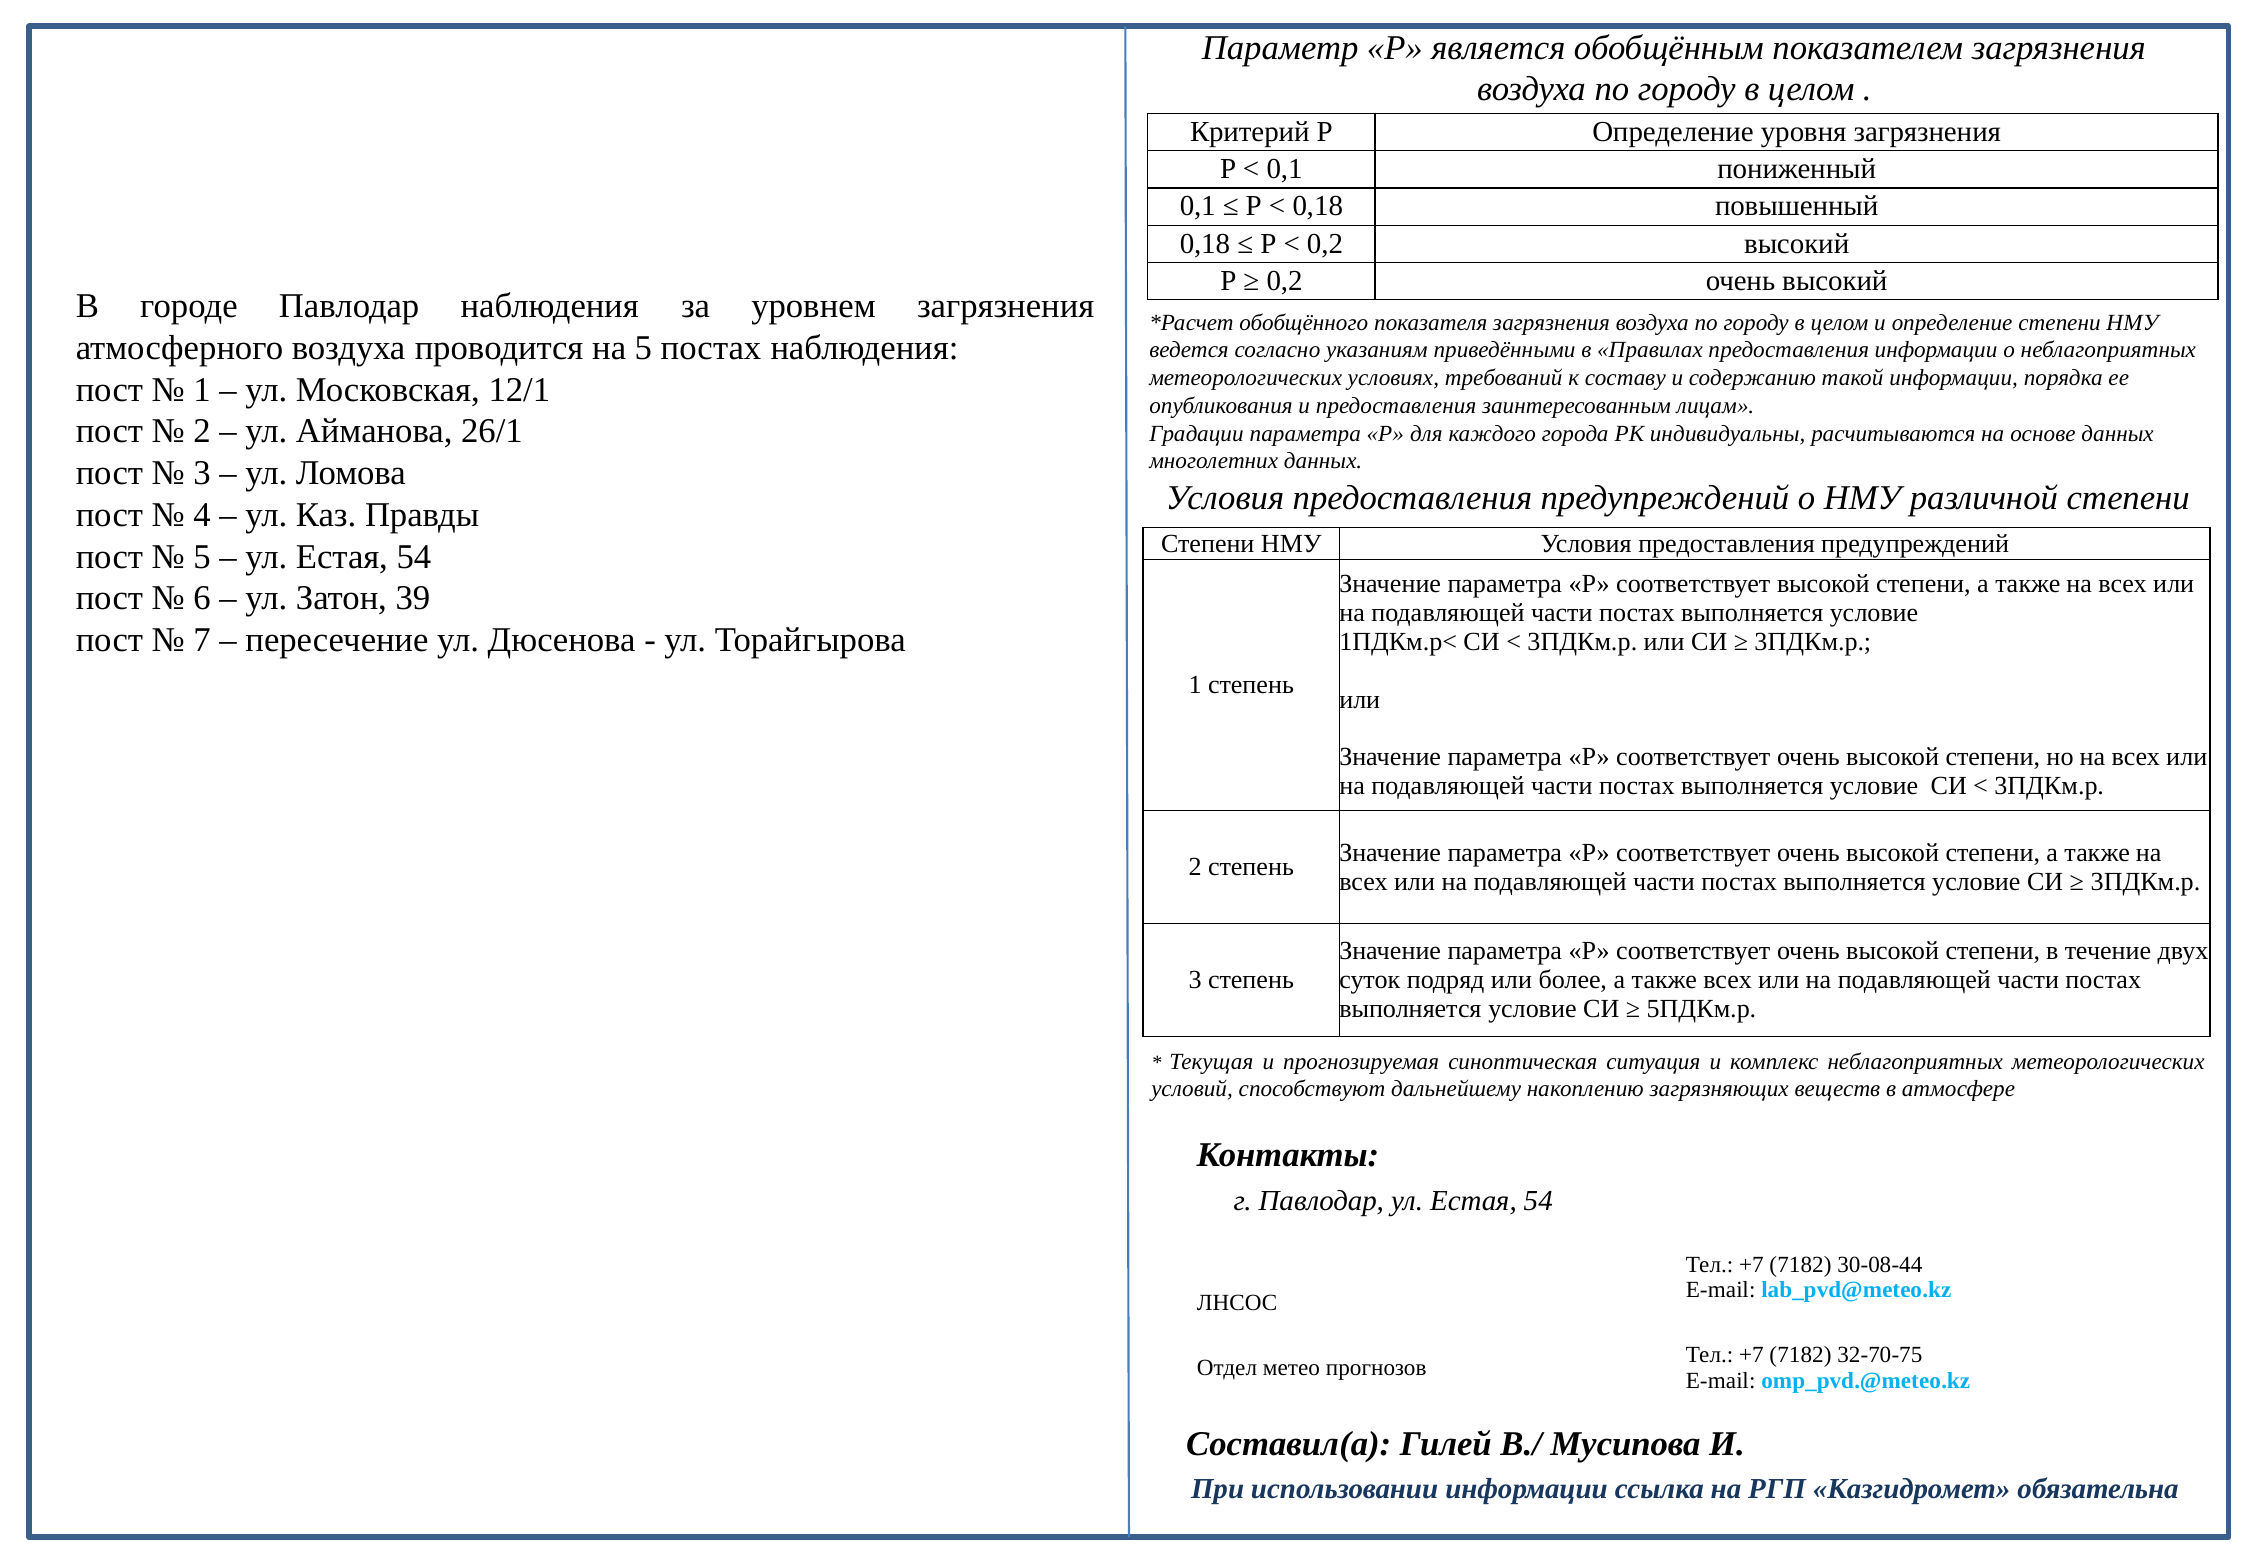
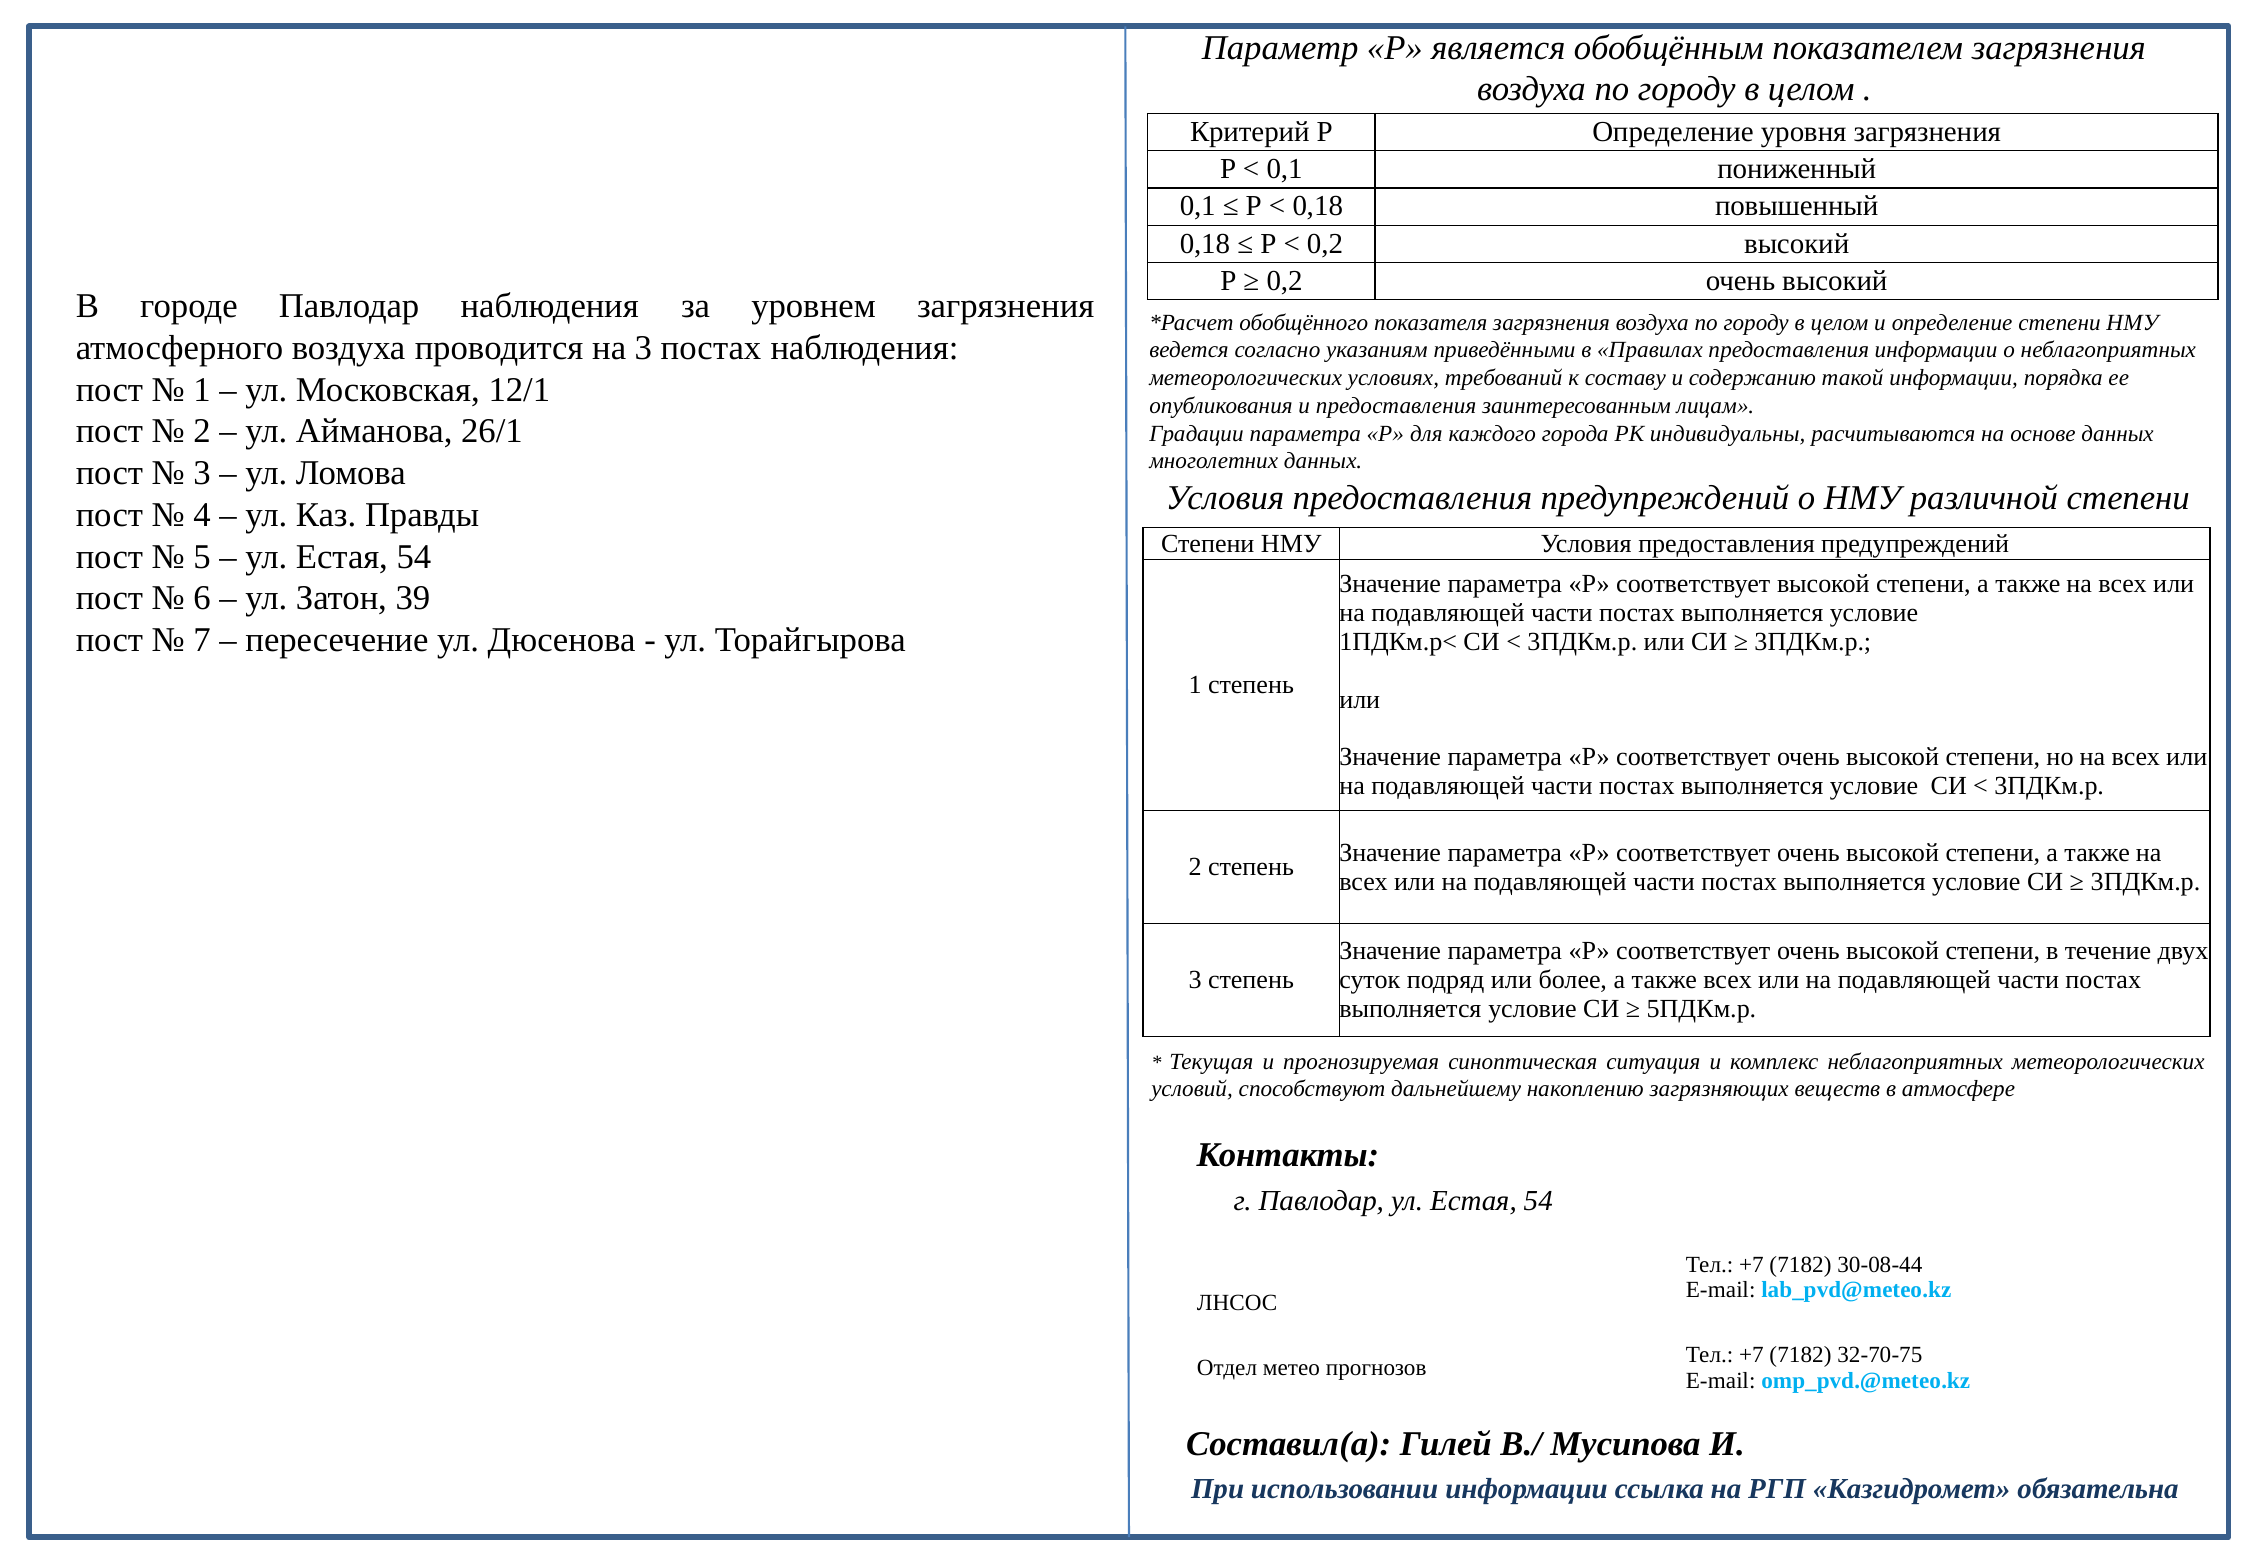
на 5: 5 -> 3
